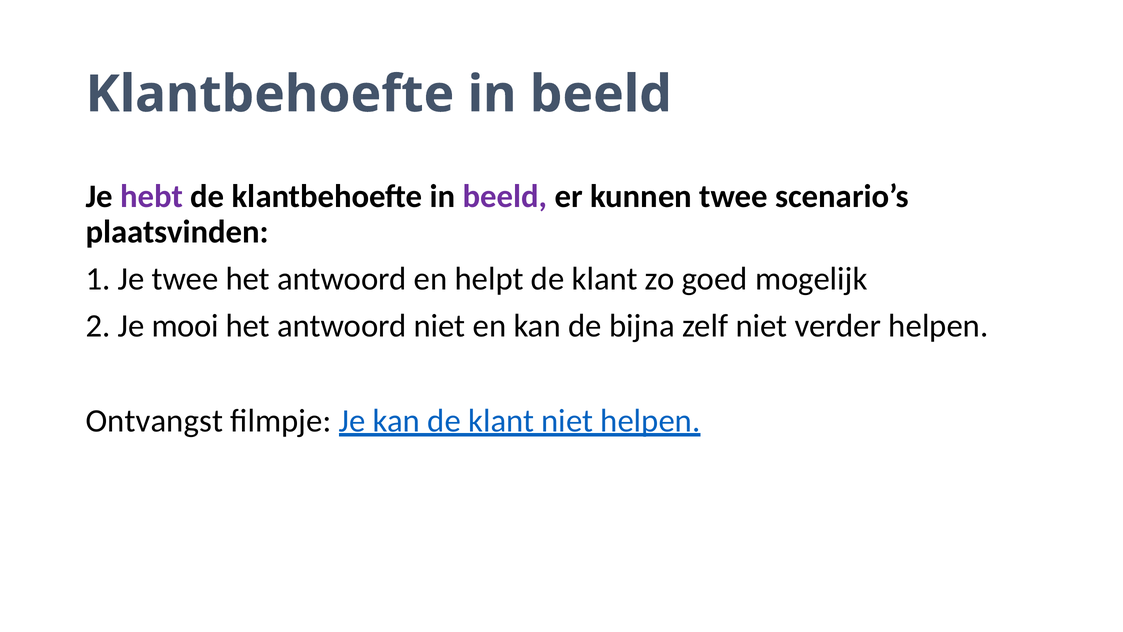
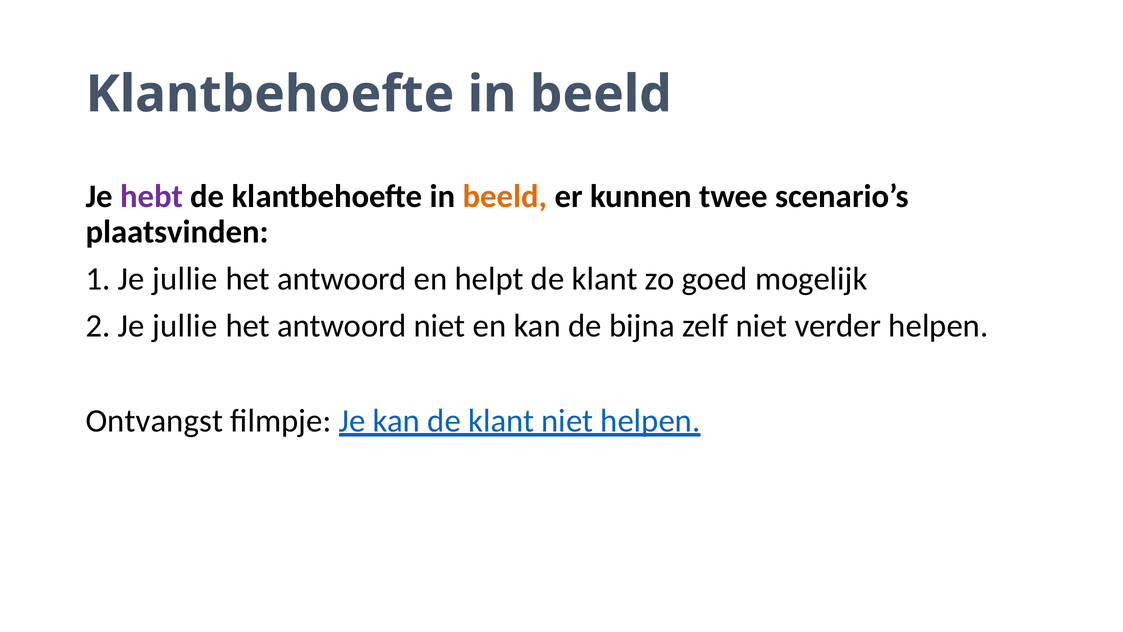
beeld at (505, 196) colour: purple -> orange
1 Je twee: twee -> jullie
2 Je mooi: mooi -> jullie
